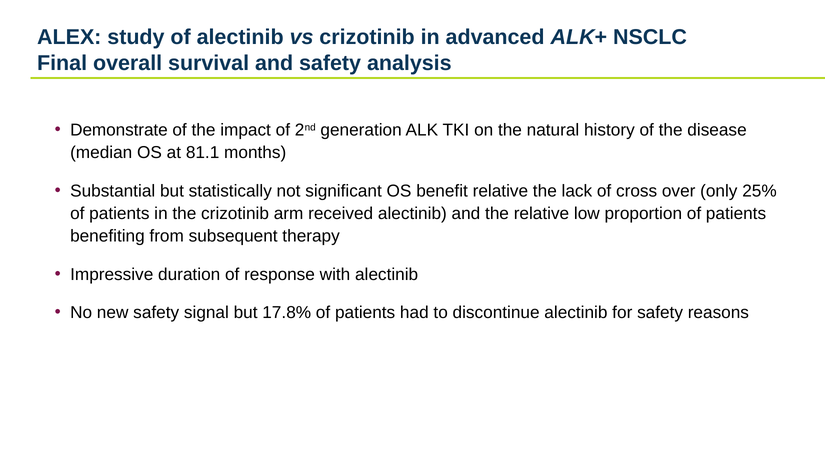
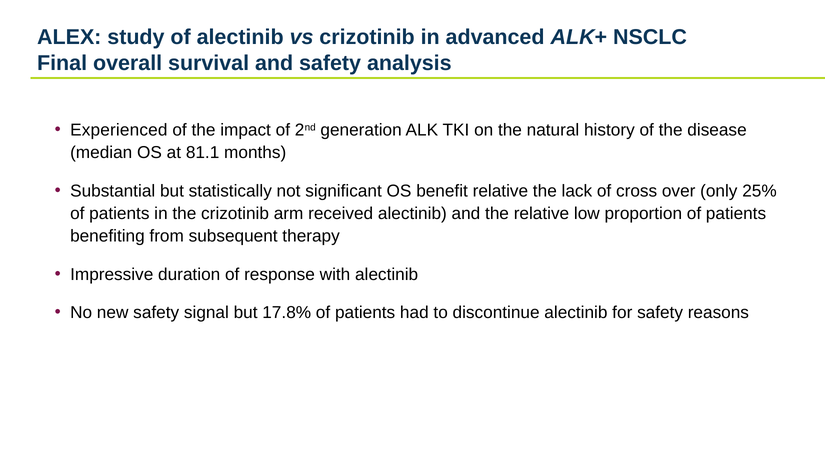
Demonstrate: Demonstrate -> Experienced
